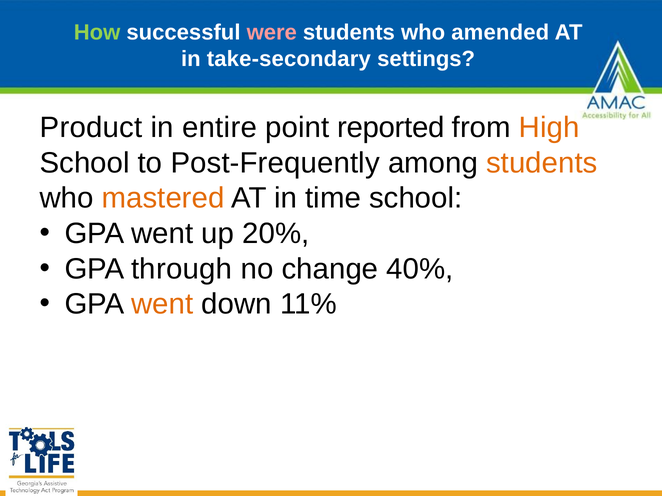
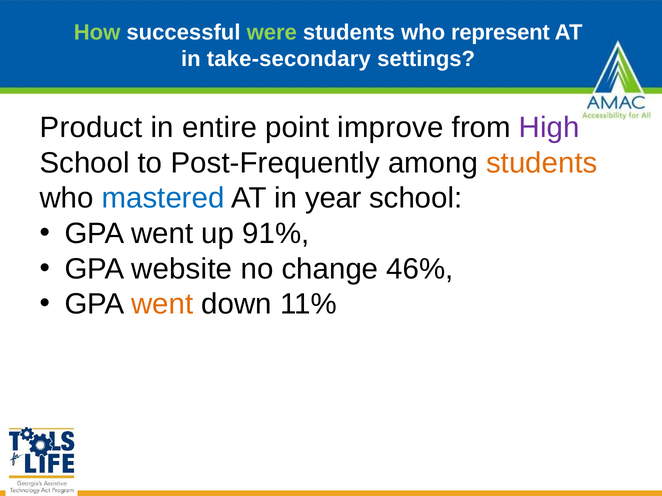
were colour: pink -> light green
amended: amended -> represent
reported: reported -> improve
High colour: orange -> purple
mastered colour: orange -> blue
time: time -> year
20%: 20% -> 91%
through: through -> website
40%: 40% -> 46%
